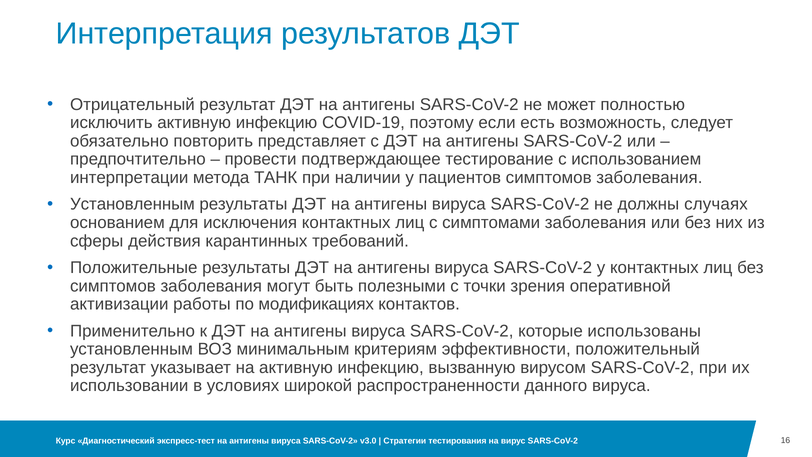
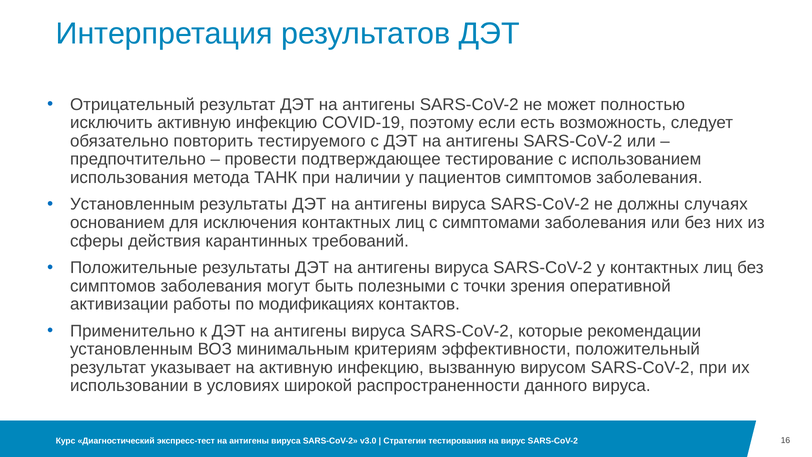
представляет: представляет -> тестируемого
интерпретации: интерпретации -> использования
использованы: использованы -> рекомендации
